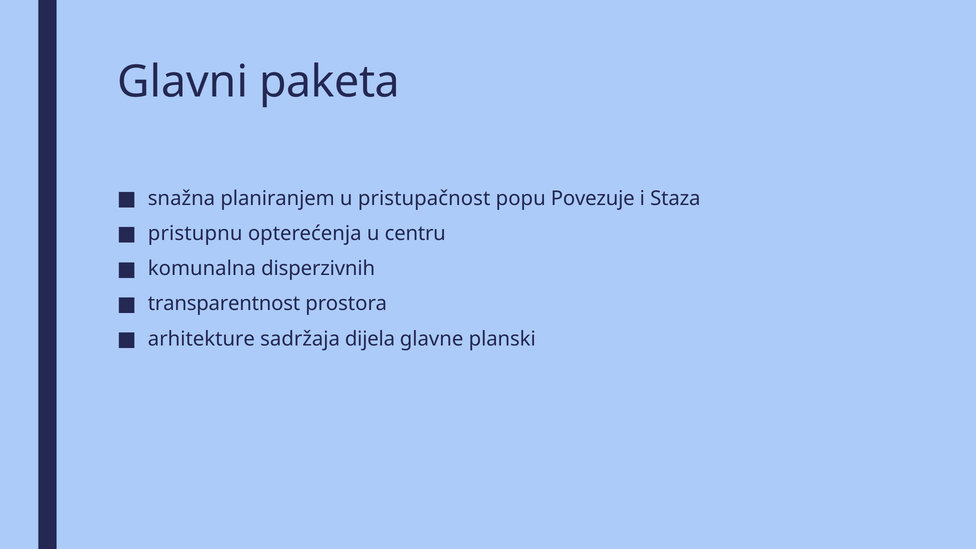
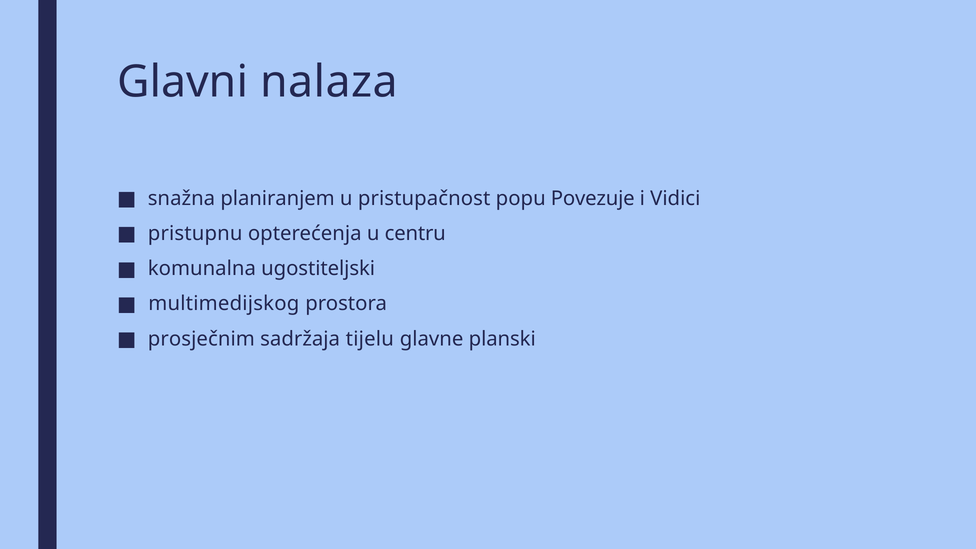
paketa: paketa -> nalaza
Staza: Staza -> Vidici
disperzivnih: disperzivnih -> ugostiteljski
transparentnost: transparentnost -> multimedijskog
arhitekture: arhitekture -> prosječnim
dijela: dijela -> tijelu
